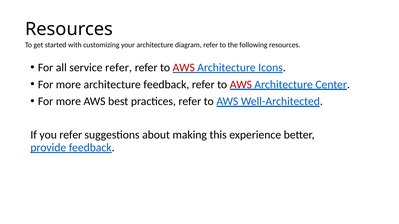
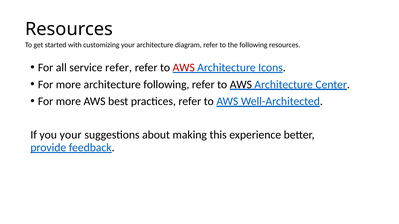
architecture feedback: feedback -> following
AWS at (241, 85) colour: red -> black
you refer: refer -> your
